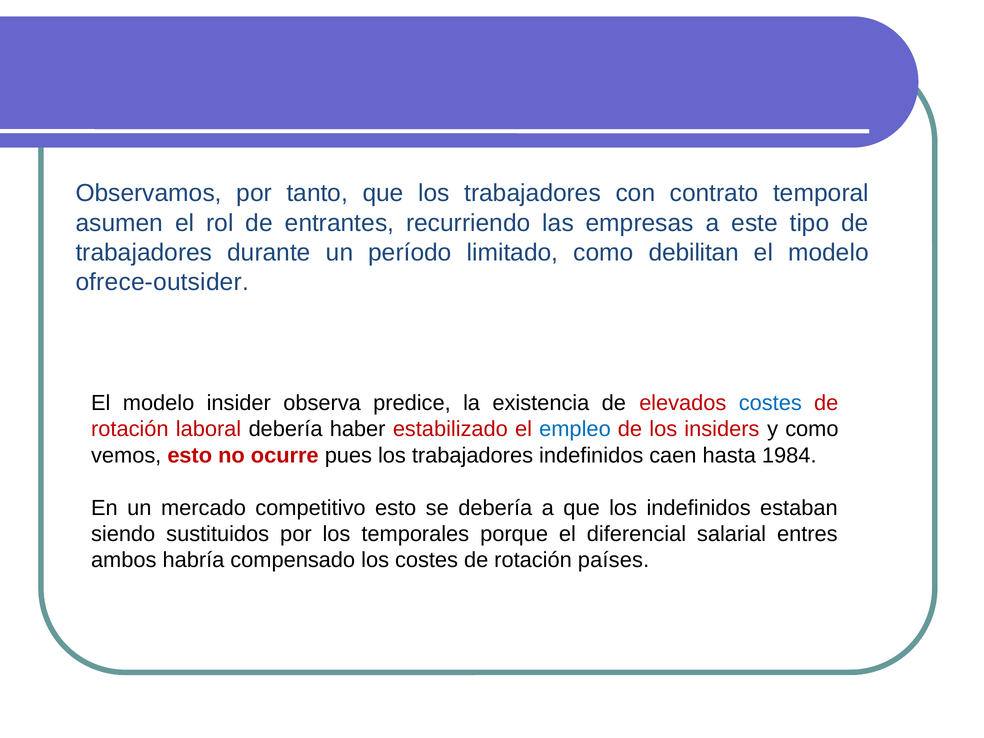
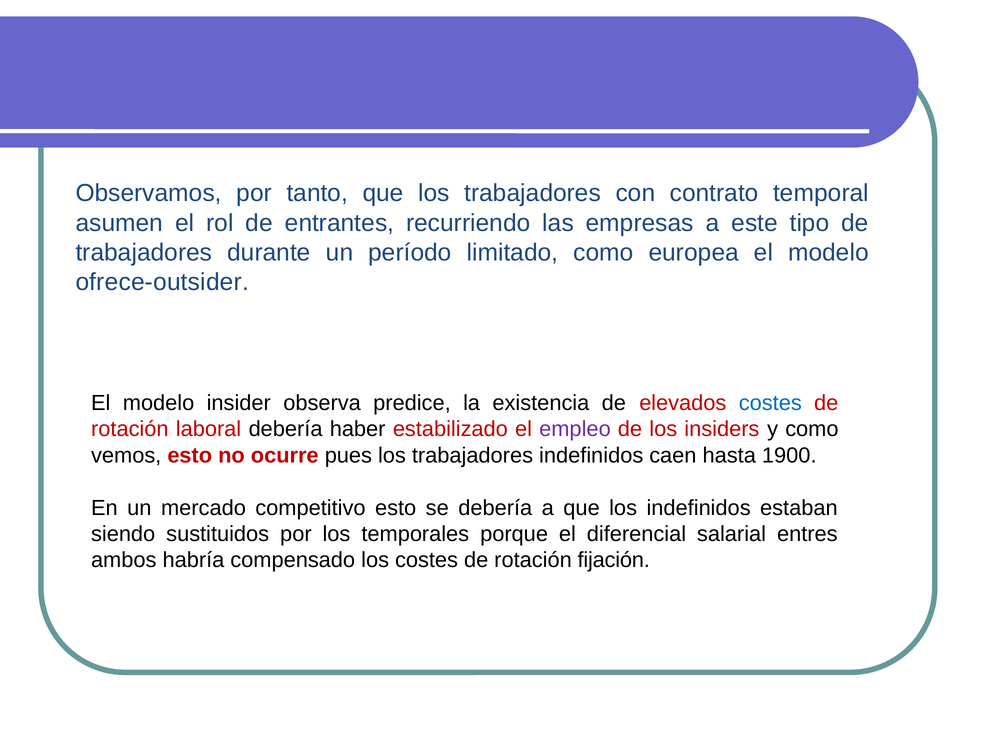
debilitan: debilitan -> europea
empleo colour: blue -> purple
1984: 1984 -> 1900
países: países -> fijación
